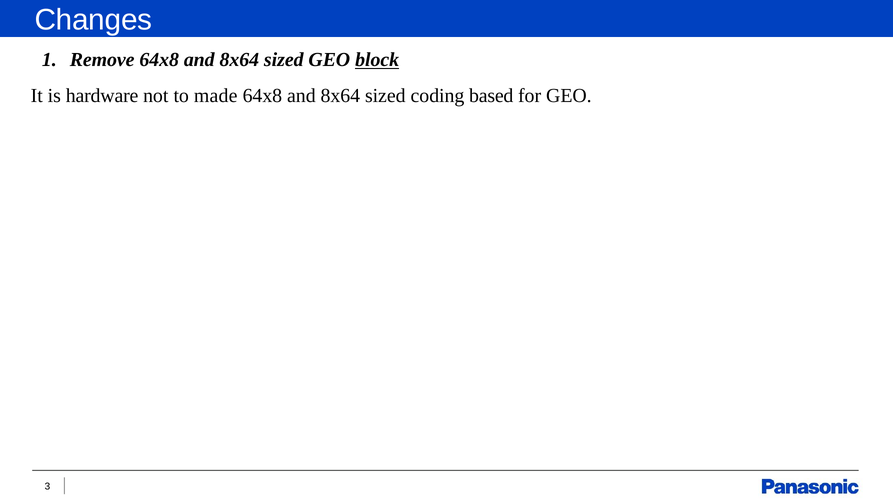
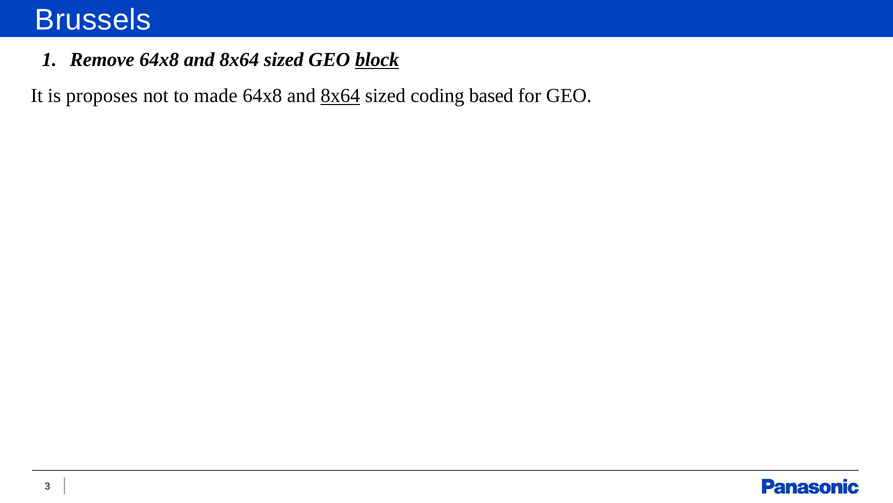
Changes: Changes -> Brussels
hardware: hardware -> proposes
8x64 at (340, 96) underline: none -> present
